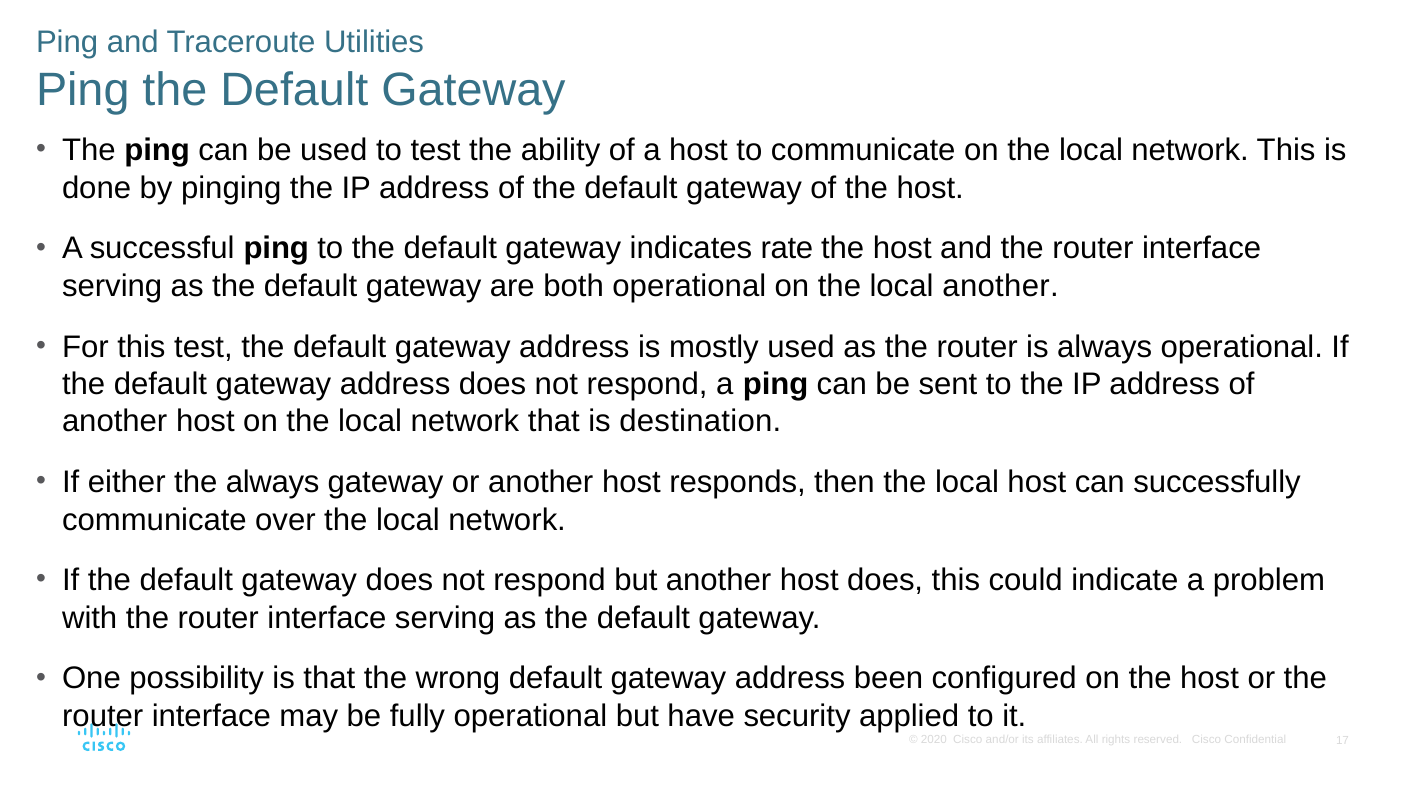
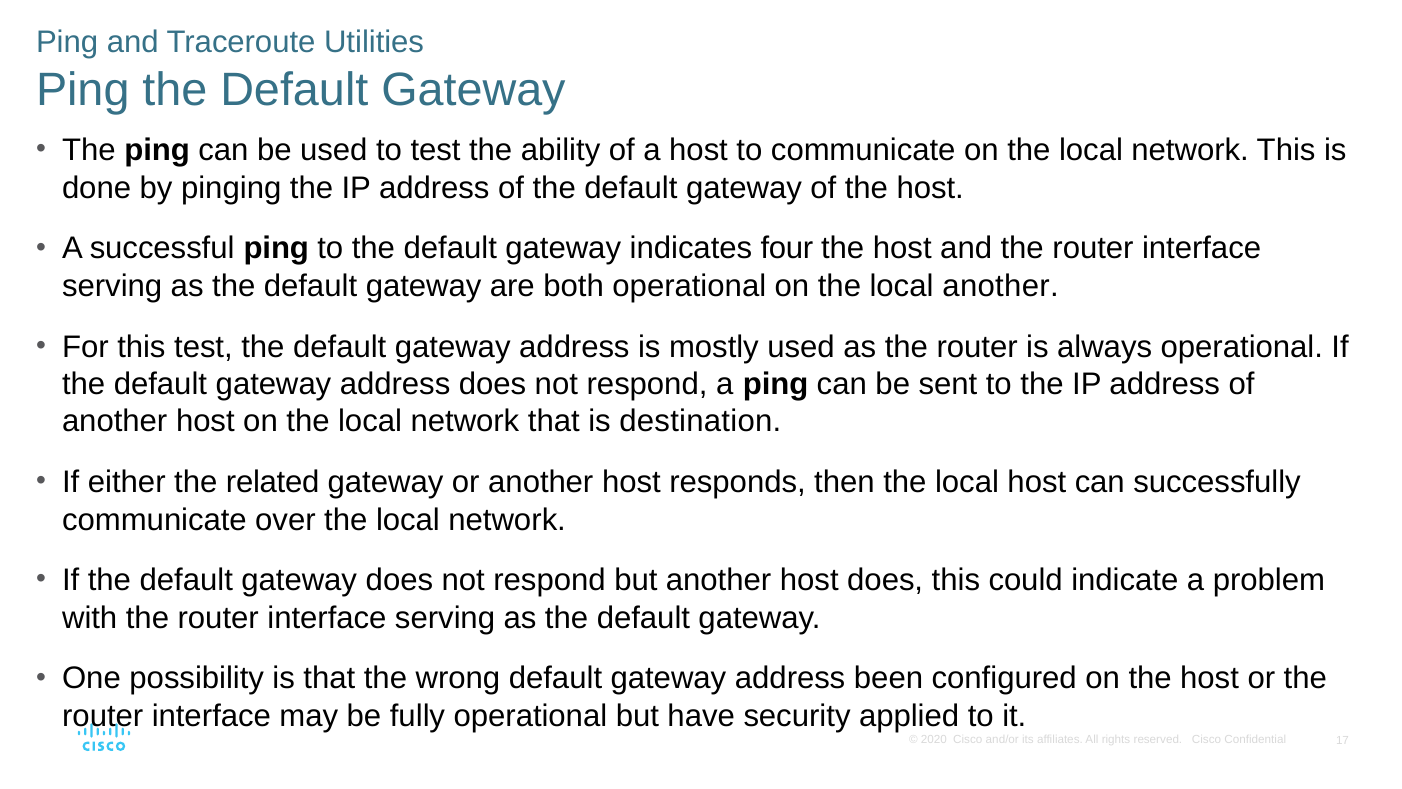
rate: rate -> four
the always: always -> related
